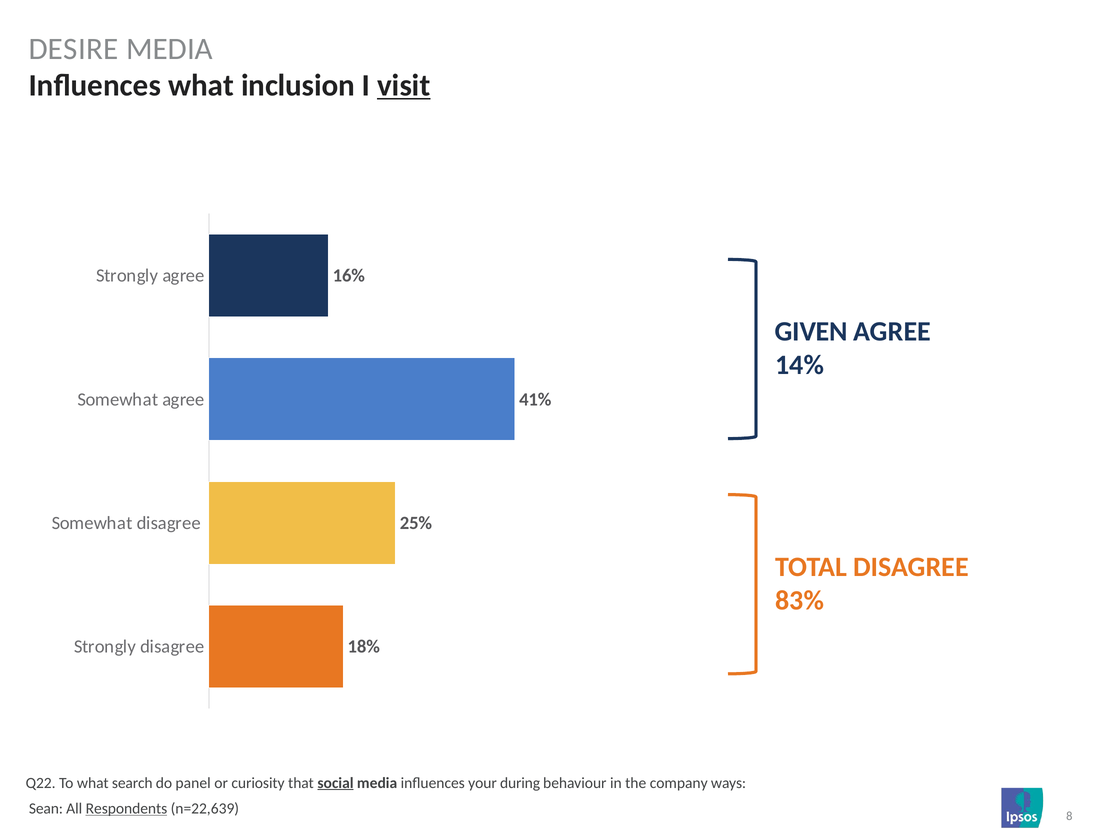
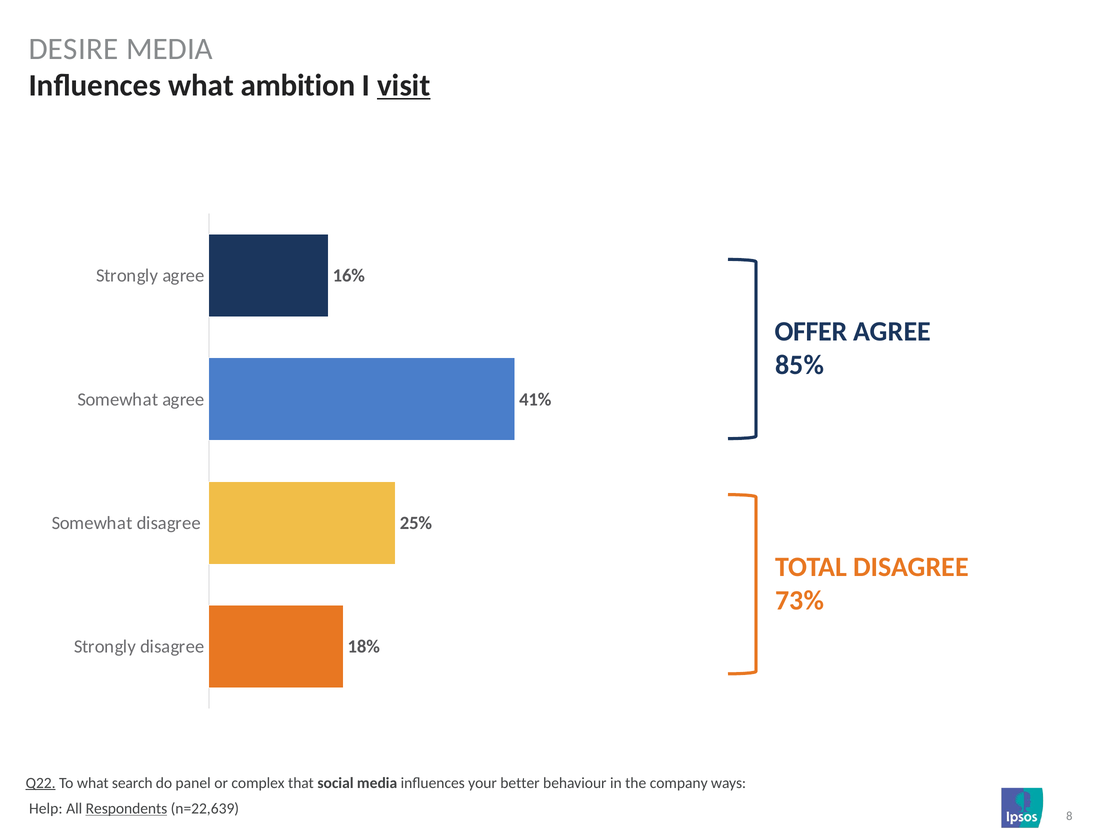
inclusion: inclusion -> ambition
GIVEN: GIVEN -> OFFER
14%: 14% -> 85%
83%: 83% -> 73%
Q22 underline: none -> present
curiosity: curiosity -> complex
social underline: present -> none
during: during -> better
Sean: Sean -> Help
